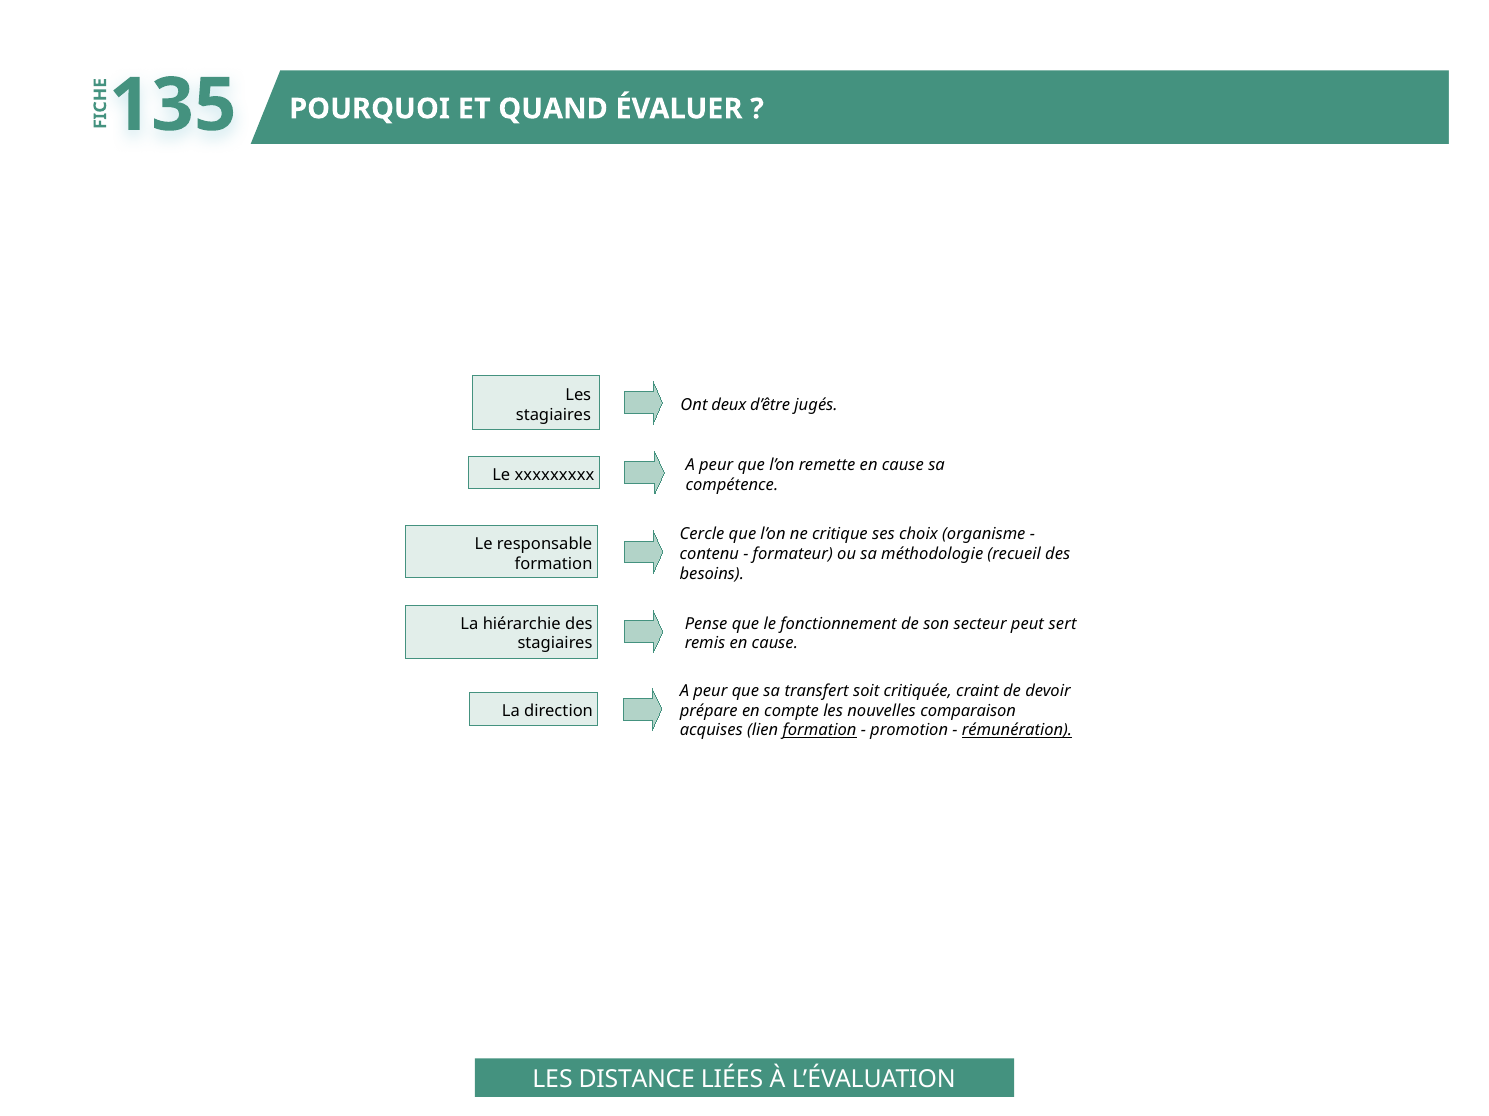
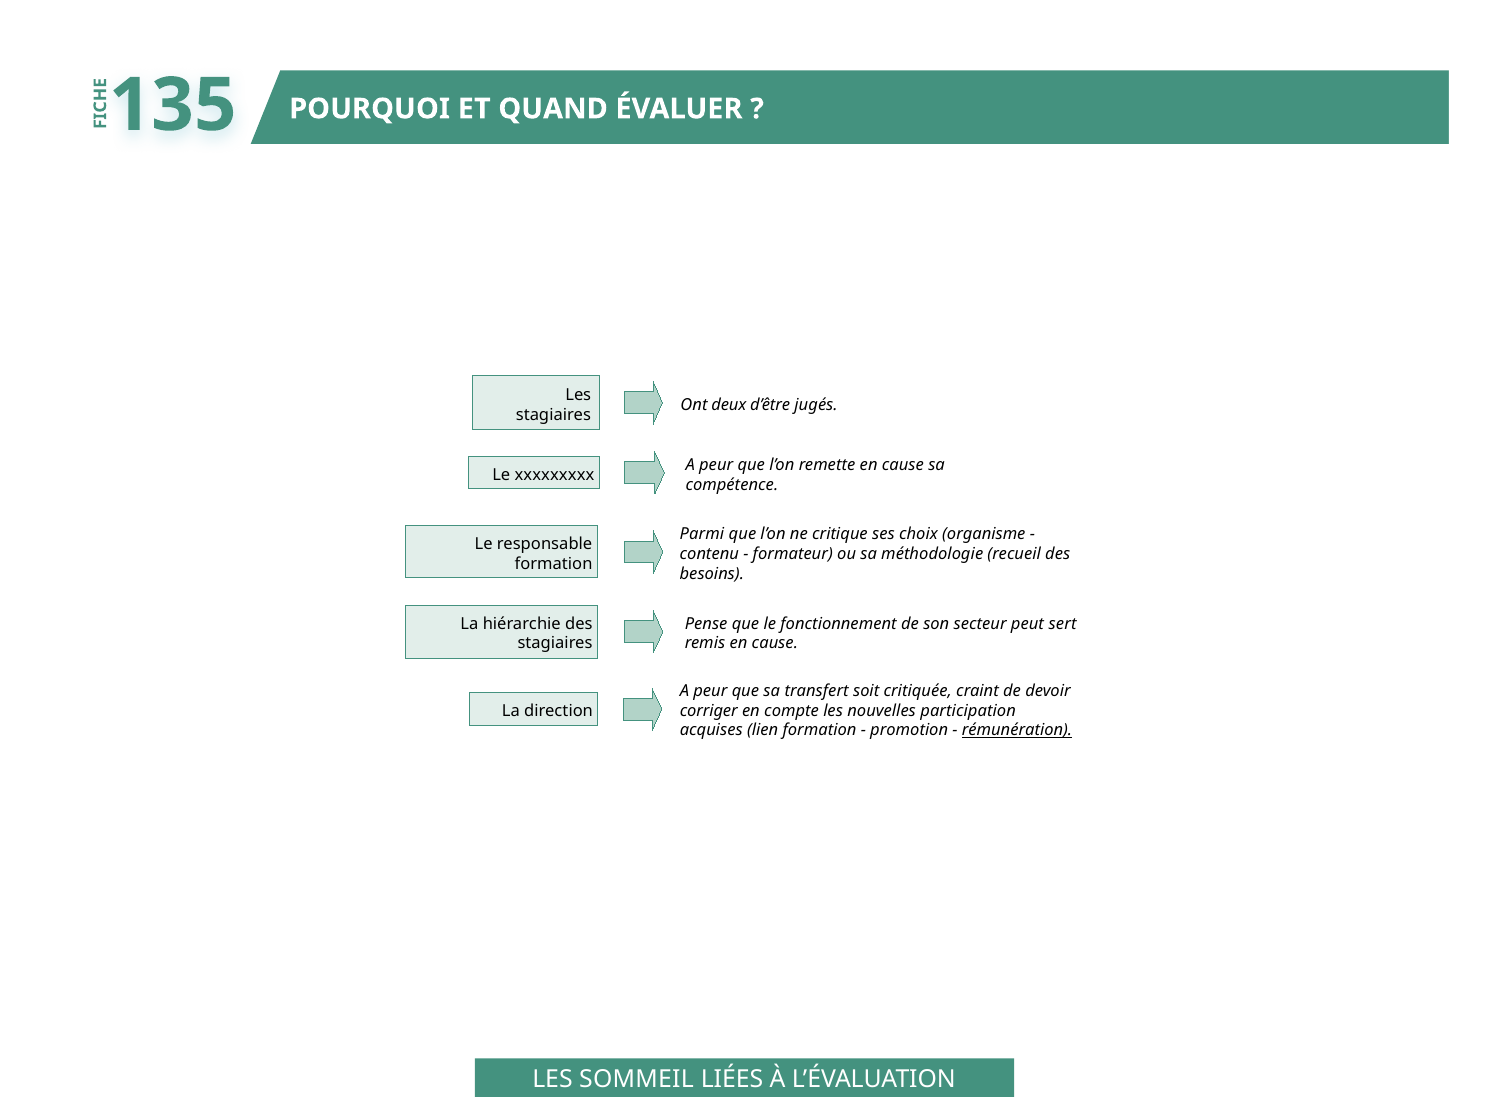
Cercle: Cercle -> Parmi
prépare: prépare -> corriger
comparaison: comparaison -> participation
formation at (820, 731) underline: present -> none
DISTANCE: DISTANCE -> SOMMEIL
